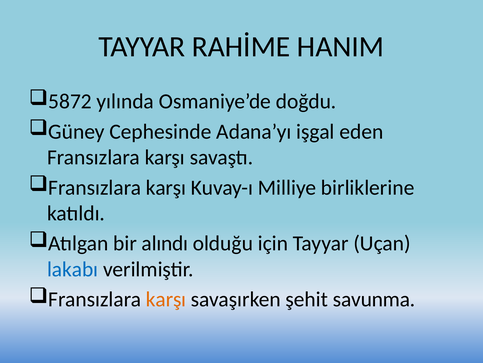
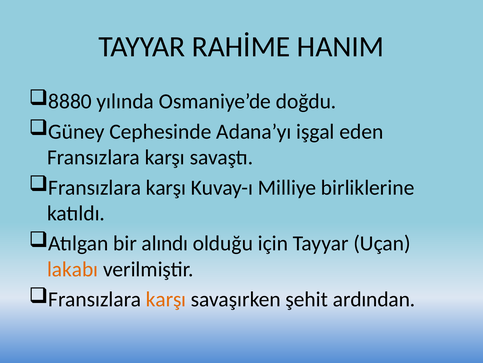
5872: 5872 -> 8880
lakabı colour: blue -> orange
savunma: savunma -> ardından
